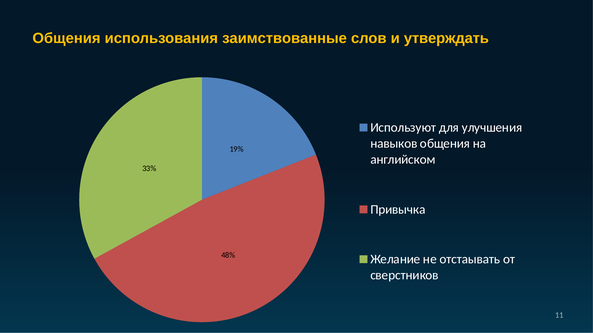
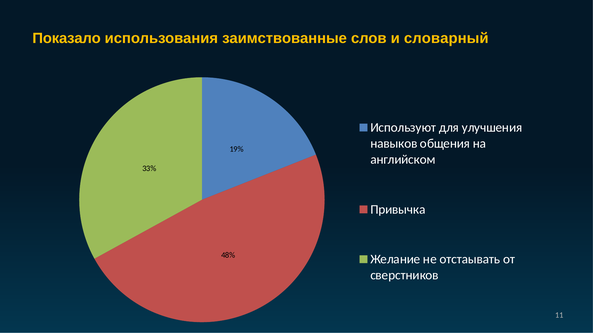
Общения at (66, 38): Общения -> Показало
утверждать: утверждать -> словарный
